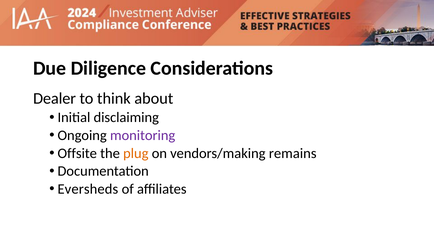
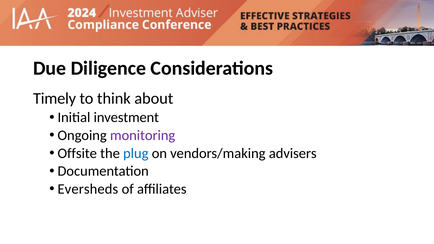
Dealer: Dealer -> Timely
disclaiming: disclaiming -> investment
plug colour: orange -> blue
remains: remains -> advisers
